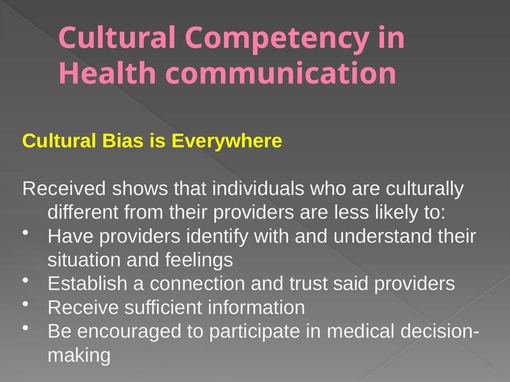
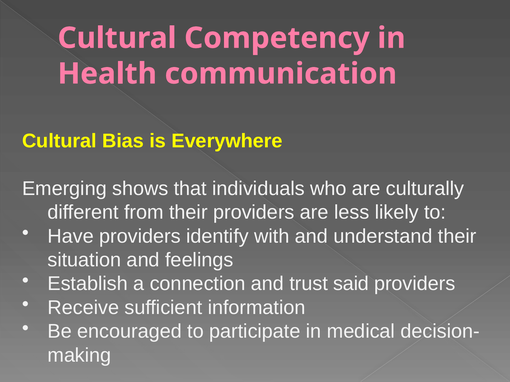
Received: Received -> Emerging
